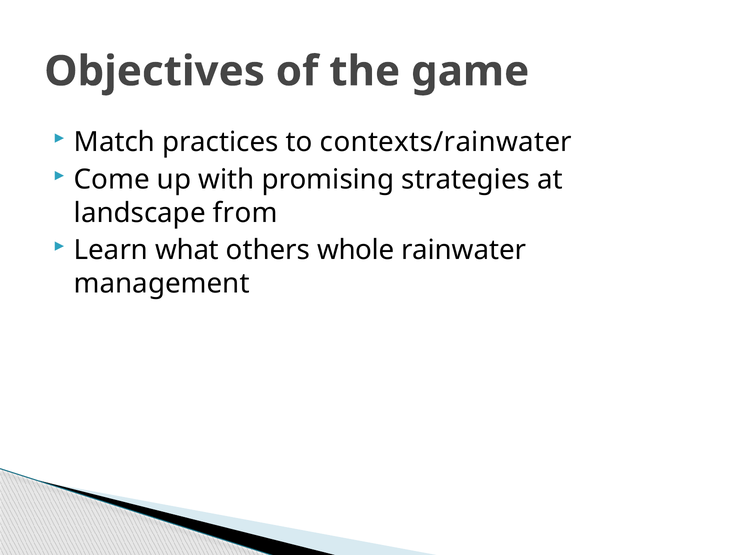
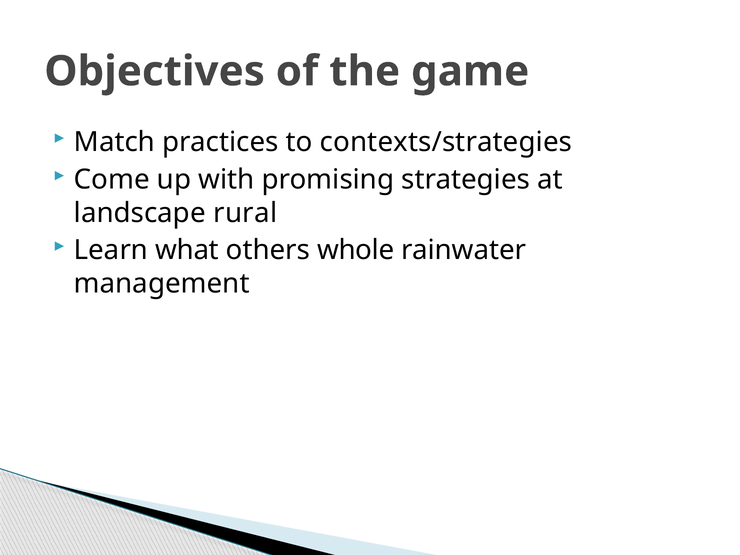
contexts/rainwater: contexts/rainwater -> contexts/strategies
from: from -> rural
